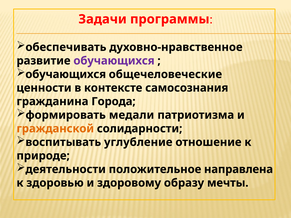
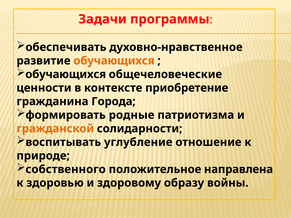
обучающихся at (114, 61) colour: purple -> orange
самосознания: самосознания -> приобретение
медали: медали -> родные
деятельности: деятельности -> собственного
мечты: мечты -> войны
